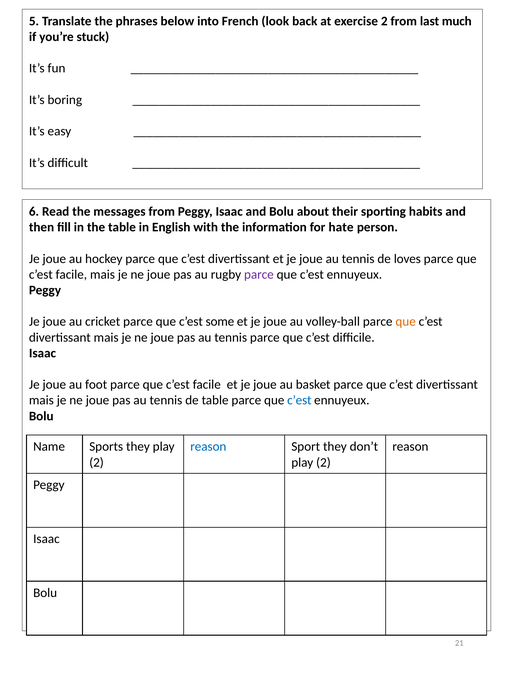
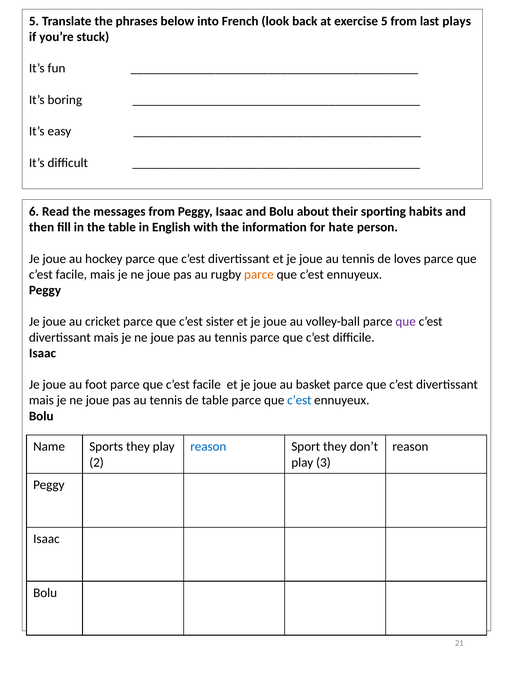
exercise 2: 2 -> 5
much: much -> plays
parce at (259, 274) colour: purple -> orange
some: some -> sister
que at (406, 321) colour: orange -> purple
2 at (323, 462): 2 -> 3
